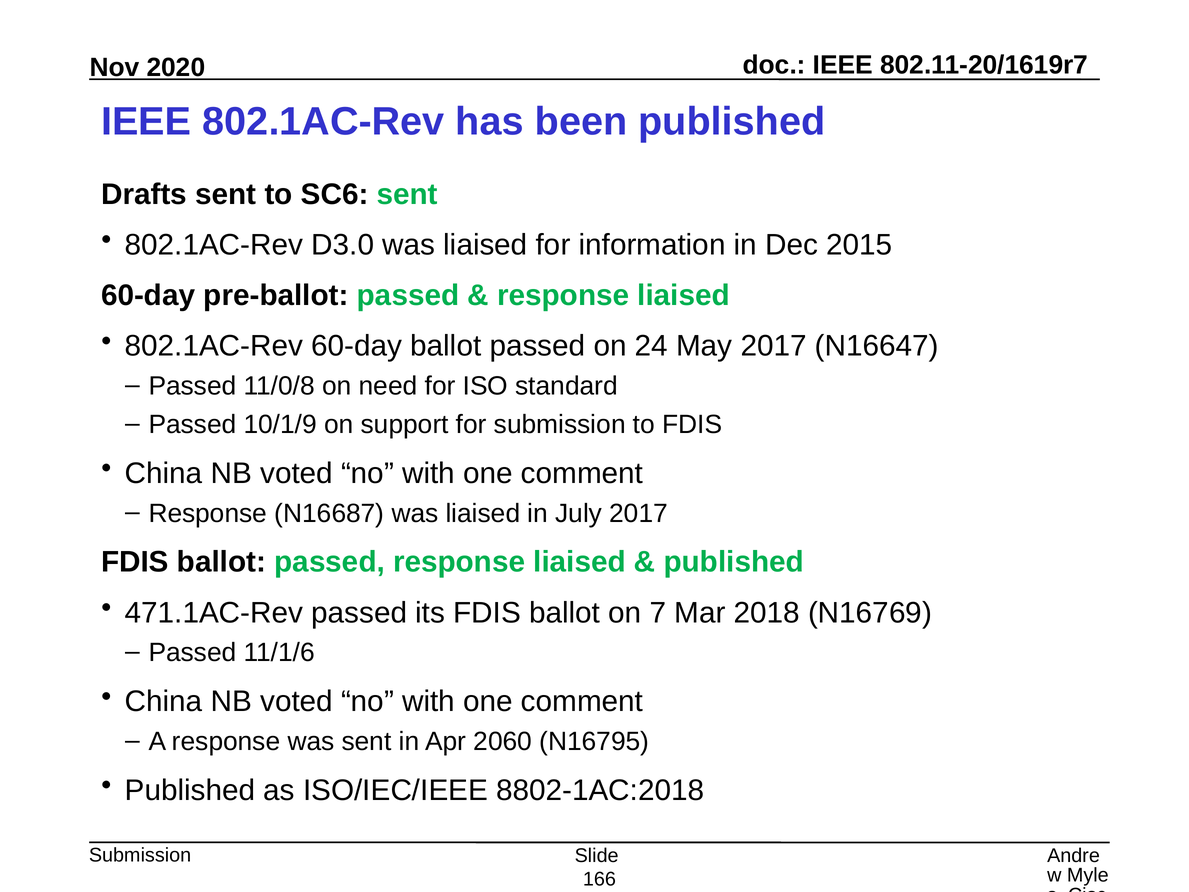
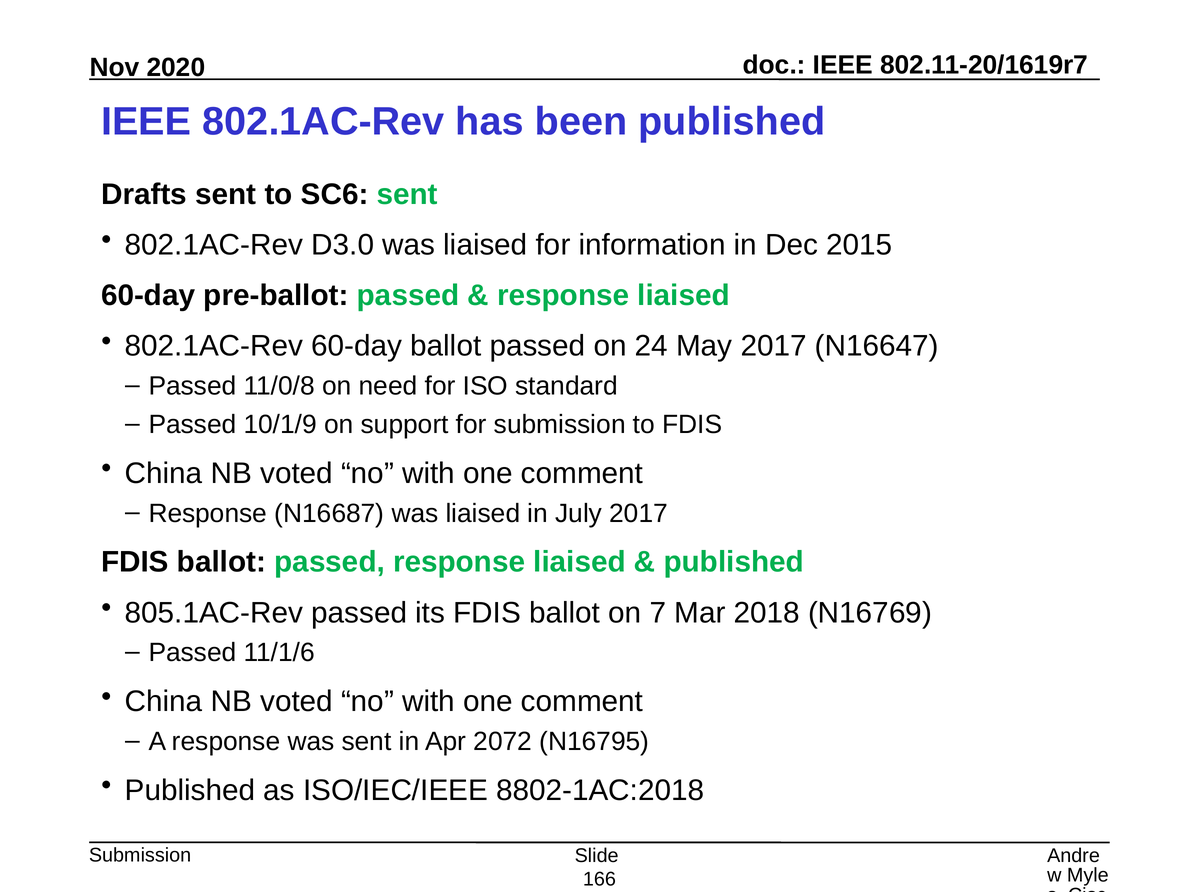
471.1AC-Rev: 471.1AC-Rev -> 805.1AC-Rev
2060: 2060 -> 2072
